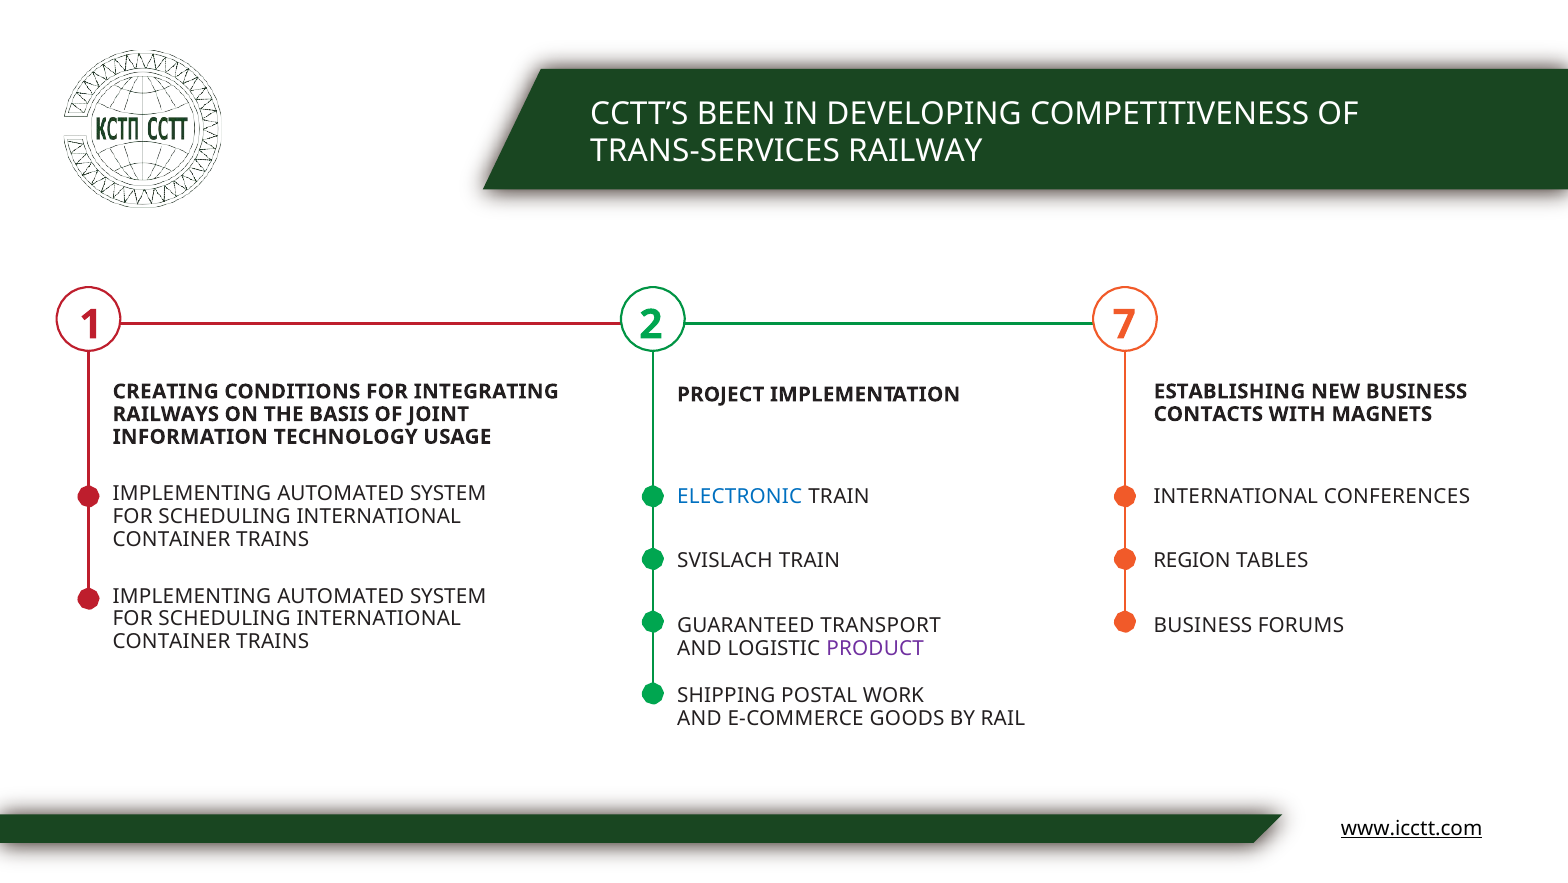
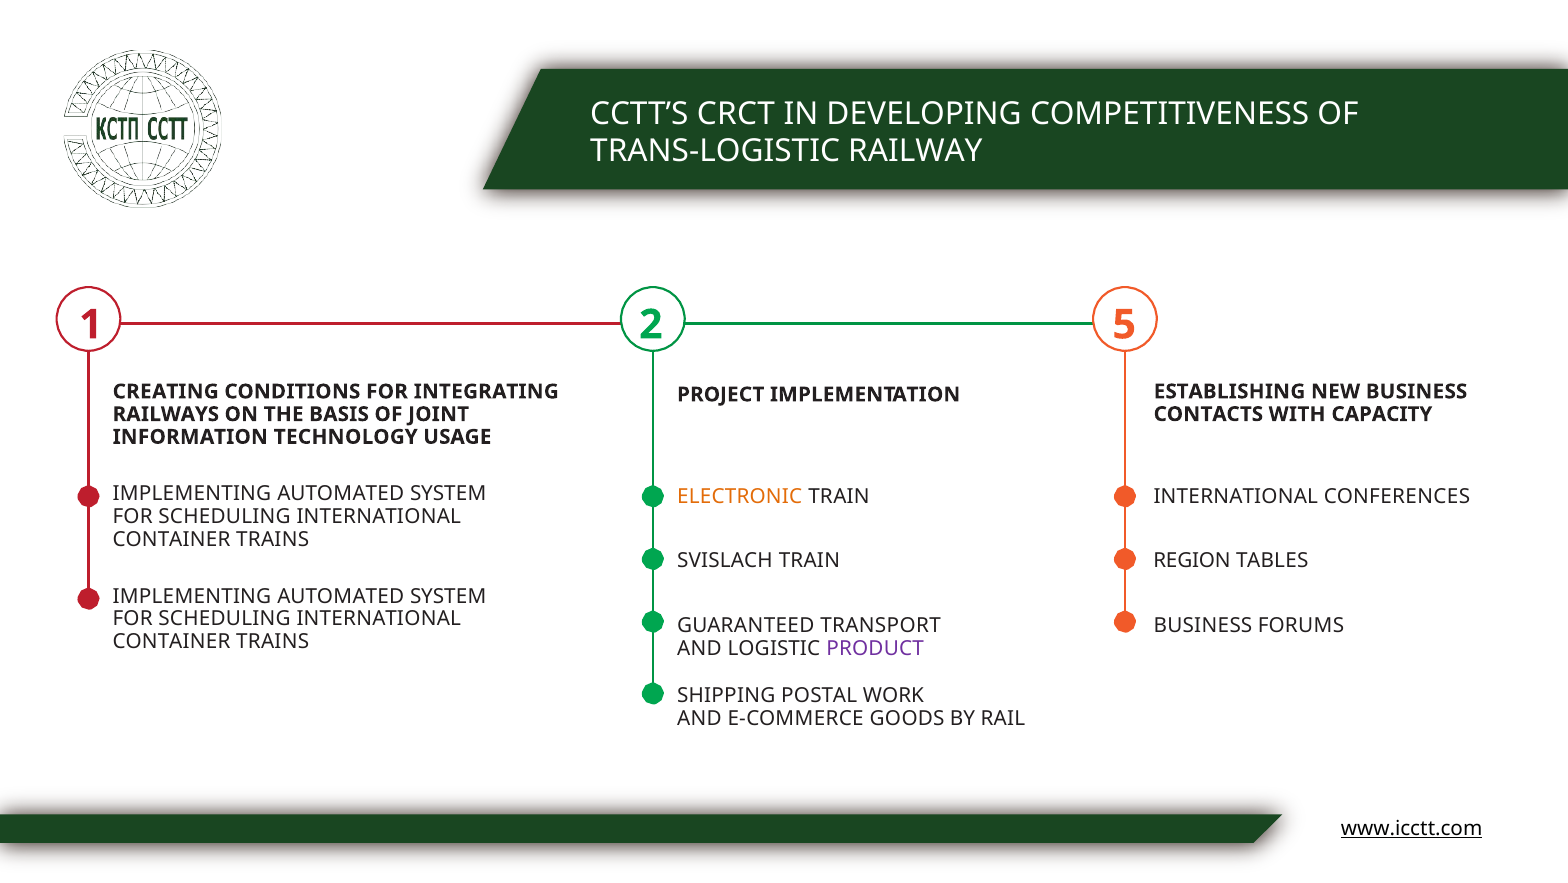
BEEN: BEEN -> CRCT
TRANS-SERVICES: TRANS-SERVICES -> TRANS-LOGISTIC
7: 7 -> 5
MAGNETS: MAGNETS -> CAPACITY
ELECTRONIC colour: blue -> orange
